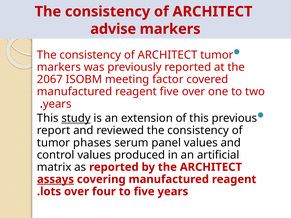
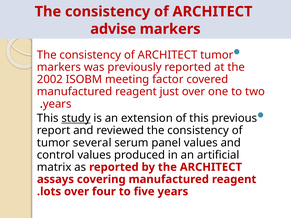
2067: 2067 -> 2002
reagent five: five -> just
phases: phases -> several
assays underline: present -> none
